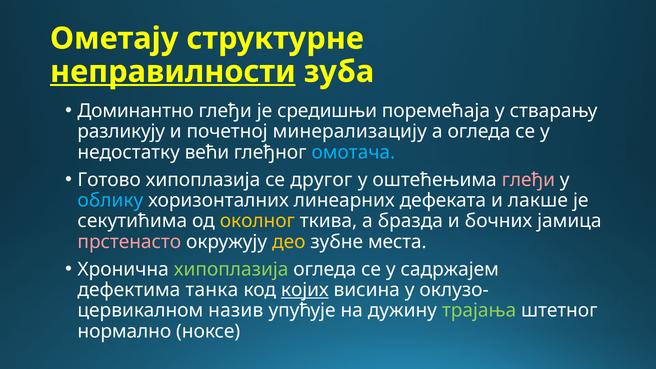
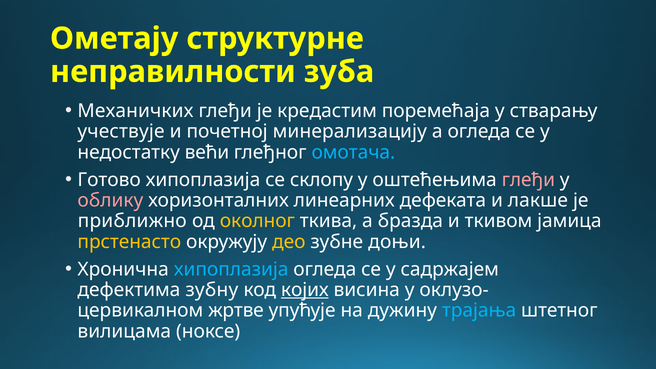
неправилности underline: present -> none
Доминантно: Доминантно -> Механичких
средишњи: средишњи -> кредастим
разликују: разликују -> учествује
другог: другог -> склопу
облику colour: light blue -> pink
секутићима: секутићима -> приближно
бочних: бочних -> ткивом
прстенасто colour: pink -> yellow
места: места -> доњи
хипоплазија at (231, 269) colour: light green -> light blue
танка: танка -> зубну
назив: назив -> жртве
трајања colour: light green -> light blue
нормално: нормално -> вилицама
